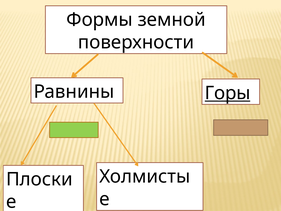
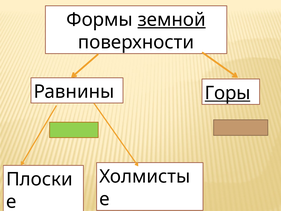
земной underline: none -> present
